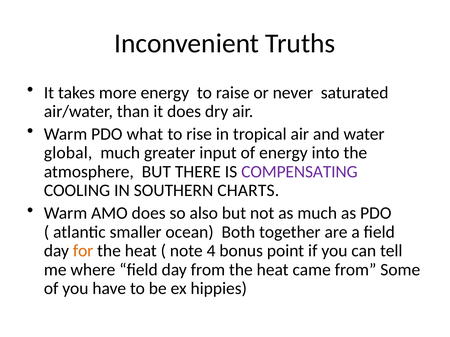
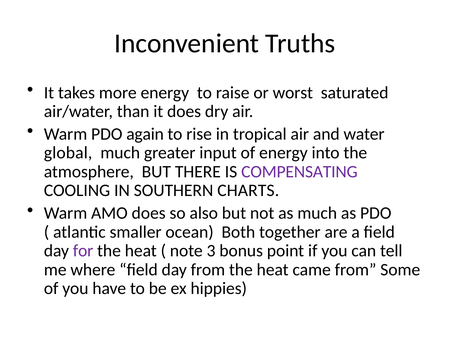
never: never -> worst
what: what -> again
for colour: orange -> purple
4: 4 -> 3
